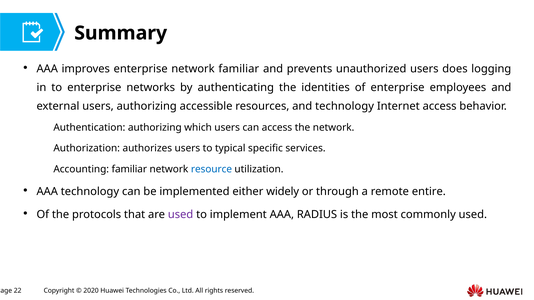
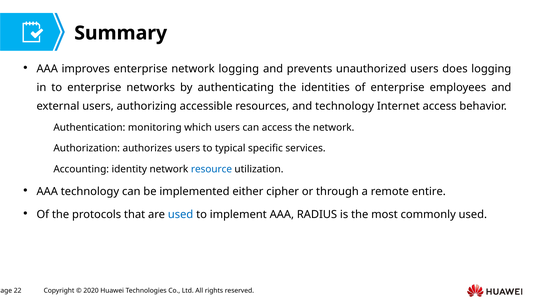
network familiar: familiar -> logging
Authentication authorizing: authorizing -> monitoring
Accounting familiar: familiar -> identity
widely: widely -> cipher
used at (181, 215) colour: purple -> blue
